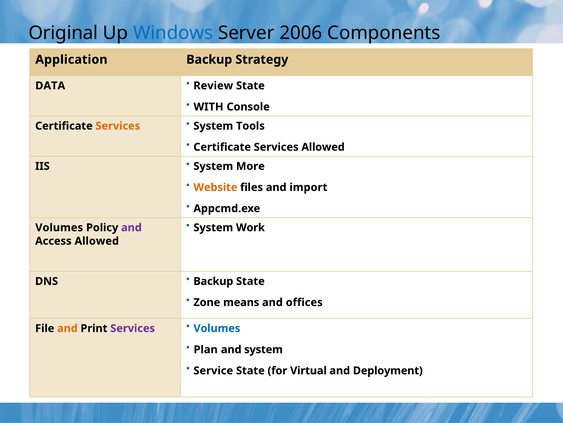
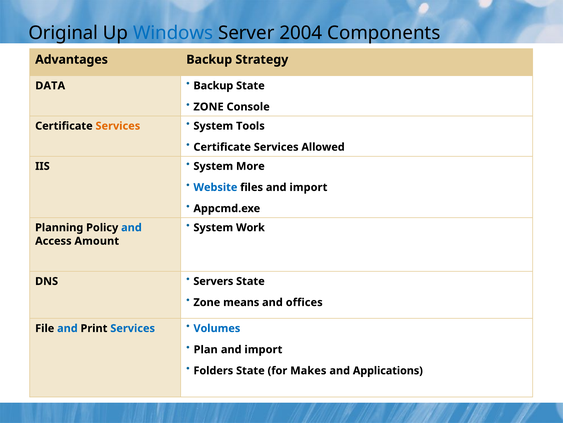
2006: 2006 -> 2004
Application: Application -> Advantages
Review at (213, 86): Review -> Backup
WITH at (209, 107): WITH -> ZONE
Website colour: orange -> blue
Volumes at (59, 227): Volumes -> Planning
and at (131, 227) colour: purple -> blue
Access Allowed: Allowed -> Amount
Backup at (213, 281): Backup -> Servers
and at (67, 328) colour: orange -> blue
Services at (133, 328) colour: purple -> blue
system at (263, 349): system -> import
Service: Service -> Folders
Virtual: Virtual -> Makes
Deployment: Deployment -> Applications
